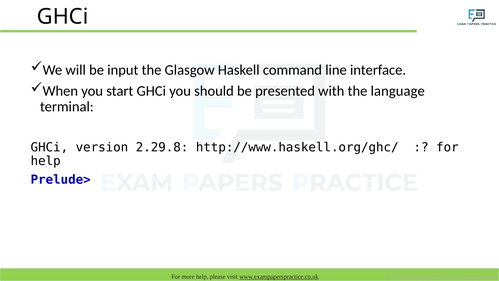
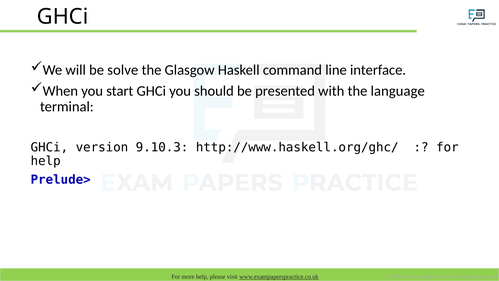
input: input -> solve
2.29.8: 2.29.8 -> 9.10.3
